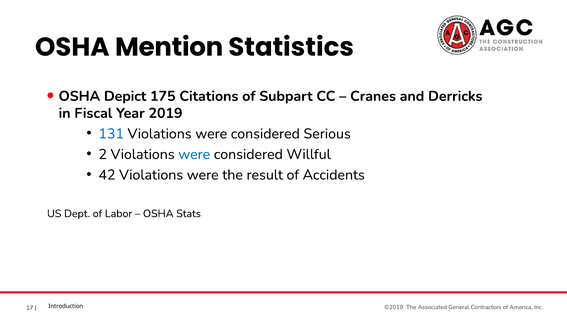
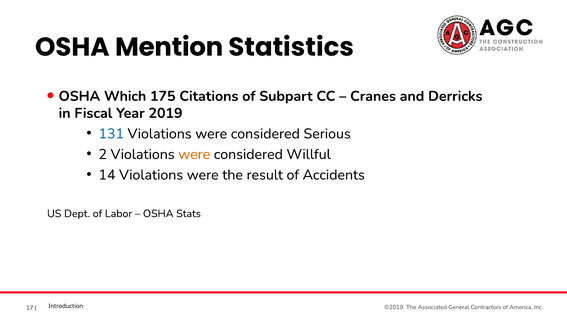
Depict: Depict -> Which
were at (194, 154) colour: blue -> orange
42: 42 -> 14
